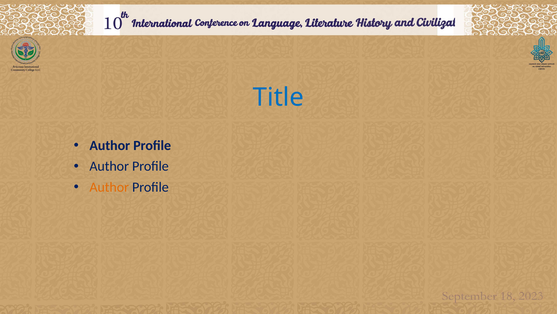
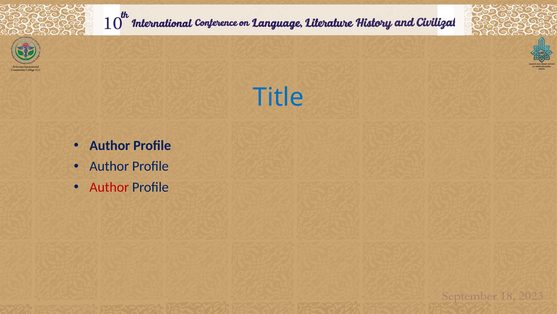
Author at (109, 187) colour: orange -> red
